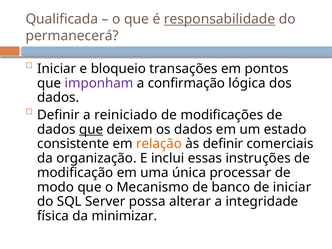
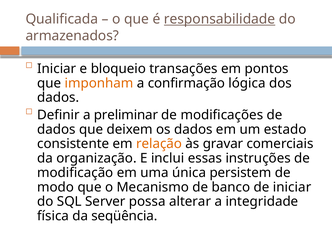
permanecerá: permanecerá -> armazenados
imponham colour: purple -> orange
reiniciado: reiniciado -> preliminar
que at (91, 129) underline: present -> none
às definir: definir -> gravar
processar: processar -> persistem
minimizar: minimizar -> seqüência
